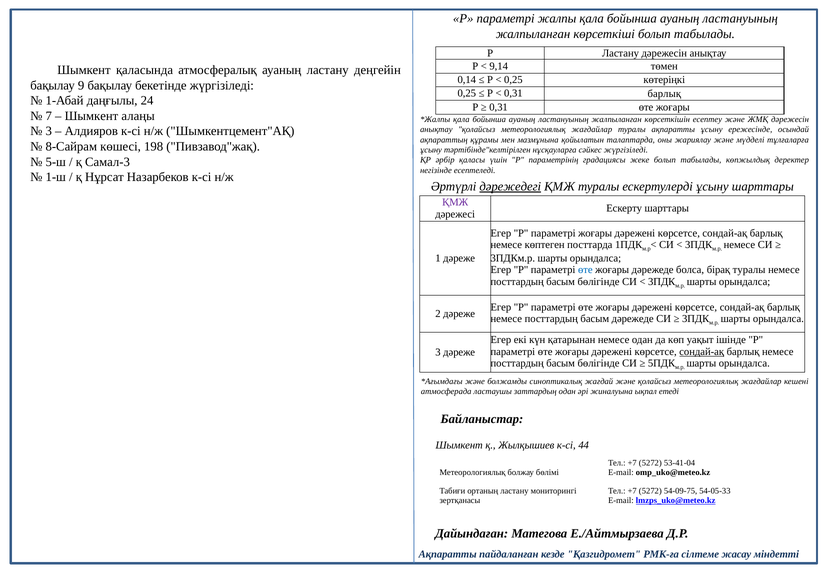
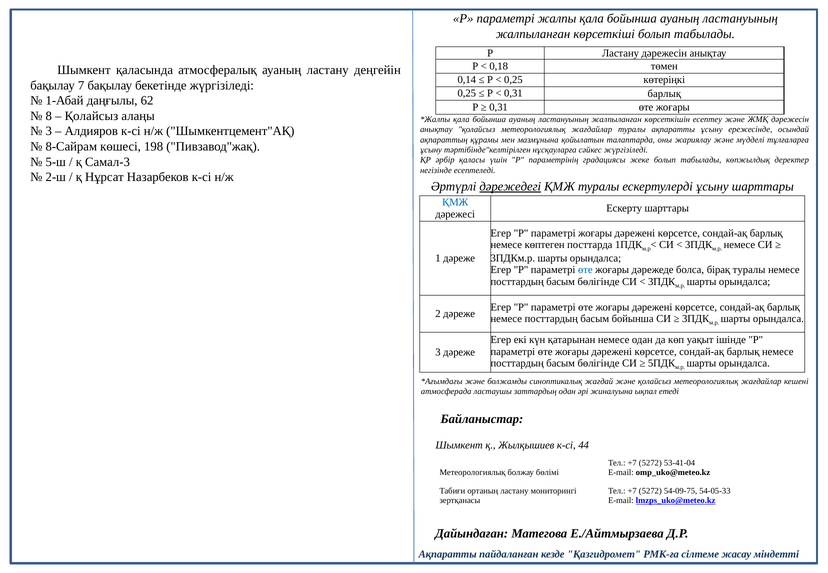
9,14: 9,14 -> 0,18
9: 9 -> 7
24: 24 -> 62
7: 7 -> 8
Шымкент at (91, 116): Шымкент -> Қолайсыз
1-ш: 1-ш -> 2-ш
ҚМЖ at (455, 203) colour: purple -> blue
басым дәрежеде: дәрежеде -> бойынша
сондай-ақ at (702, 352) underline: present -> none
